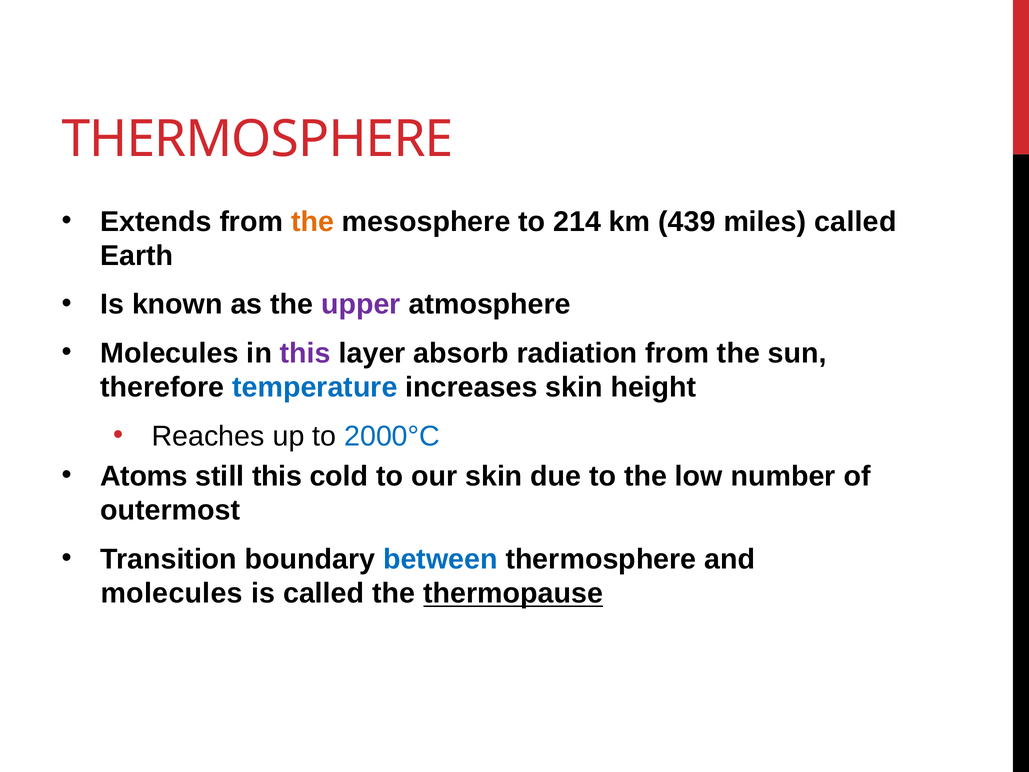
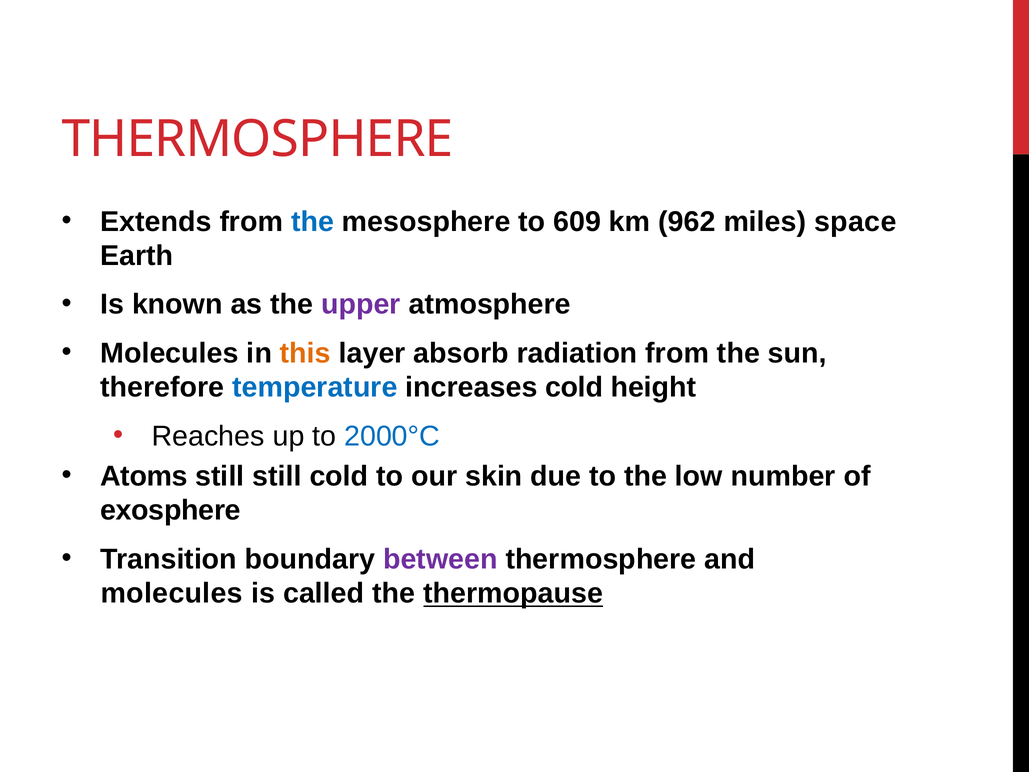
the at (313, 222) colour: orange -> blue
214: 214 -> 609
439: 439 -> 962
miles called: called -> space
this at (305, 353) colour: purple -> orange
increases skin: skin -> cold
still this: this -> still
outermost: outermost -> exosphere
between colour: blue -> purple
